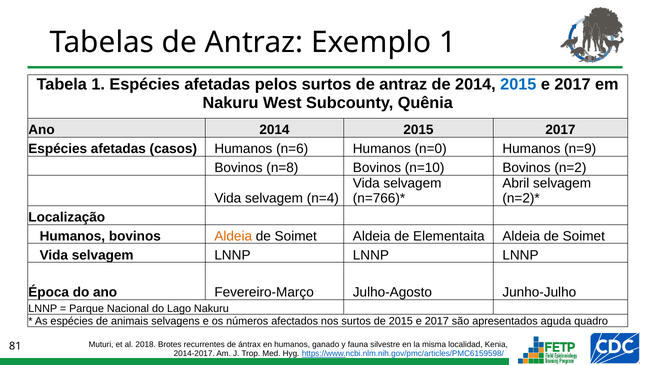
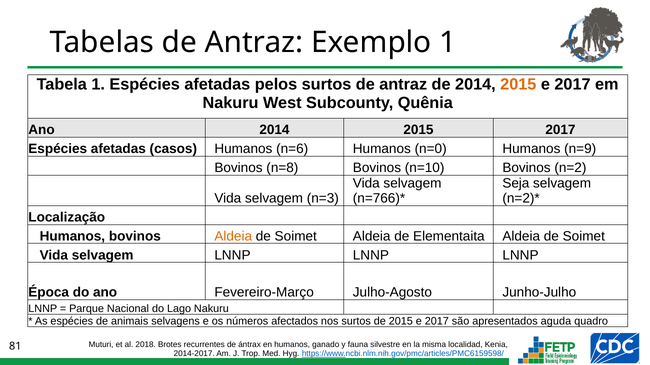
2015 at (518, 85) colour: blue -> orange
Abril: Abril -> Seja
n=4: n=4 -> n=3
